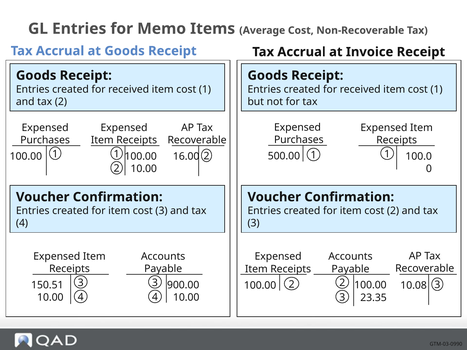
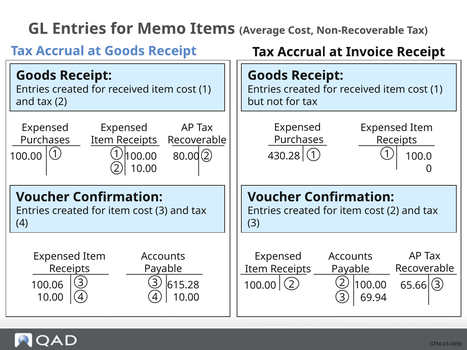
500.00: 500.00 -> 430.28
16.00: 16.00 -> 80.00
150.51: 150.51 -> 100.06
900.00: 900.00 -> 615.28
10.08: 10.08 -> 65.66
23.35: 23.35 -> 69.94
